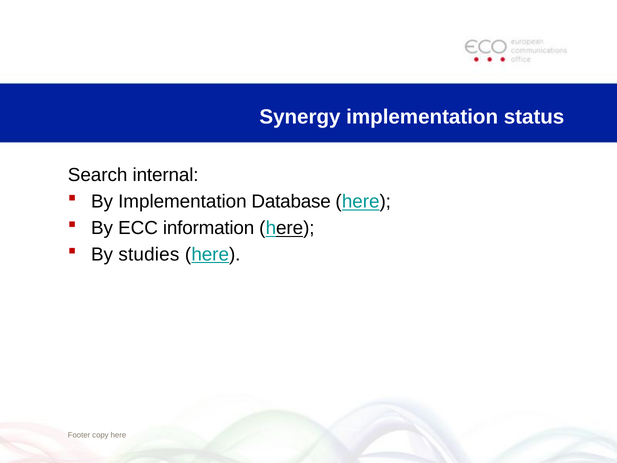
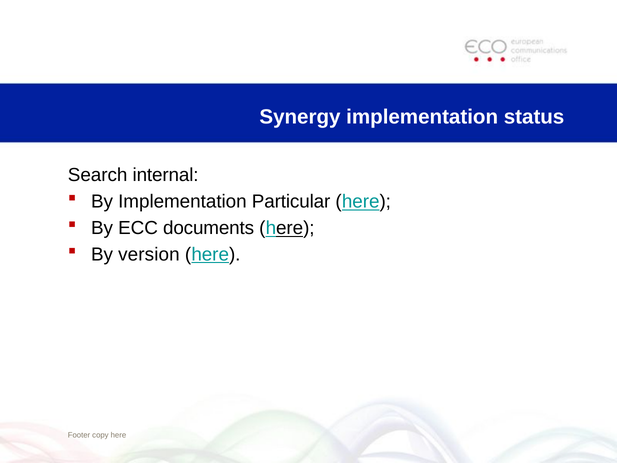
Database: Database -> Particular
information: information -> documents
studies: studies -> version
